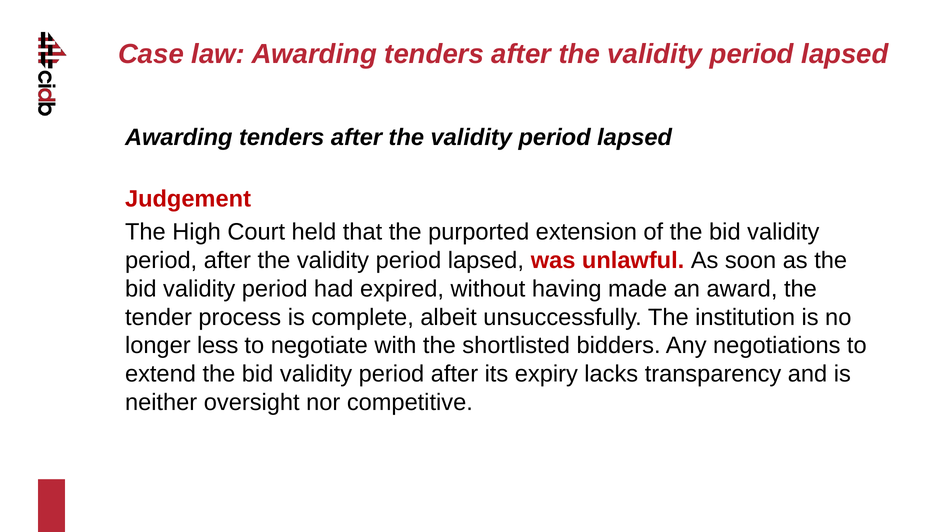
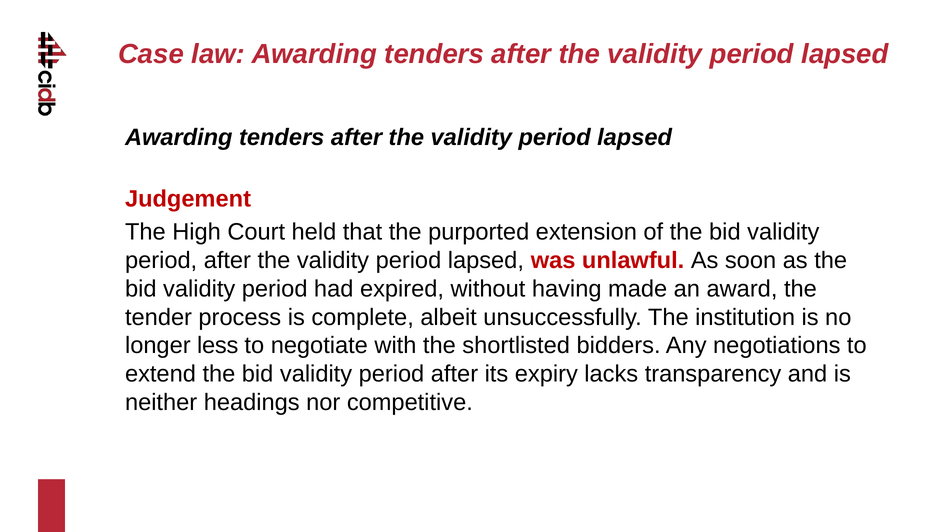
oversight: oversight -> headings
